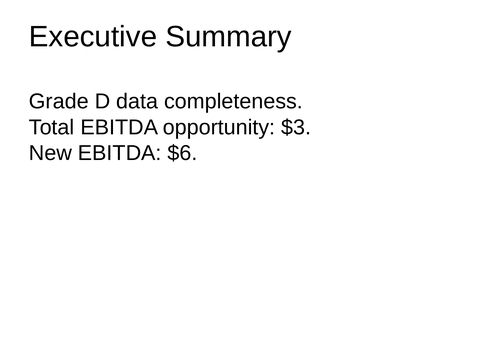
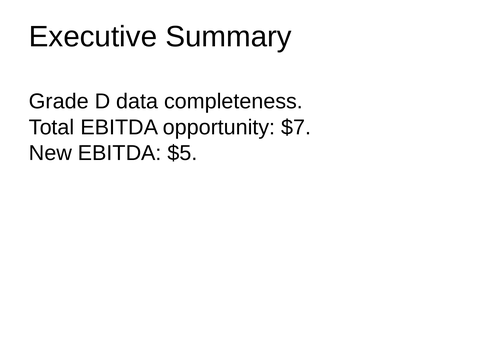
$3: $3 -> $7
$6: $6 -> $5
